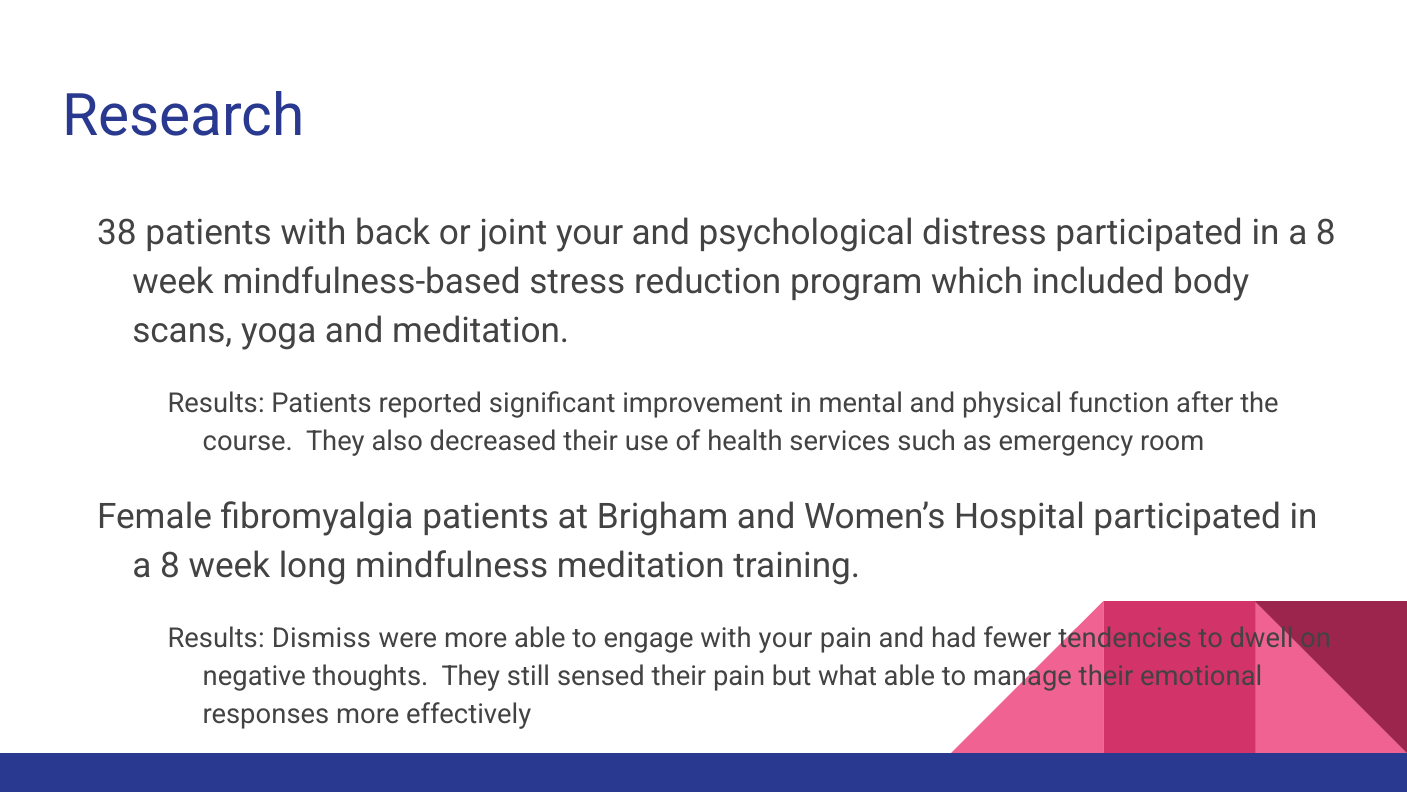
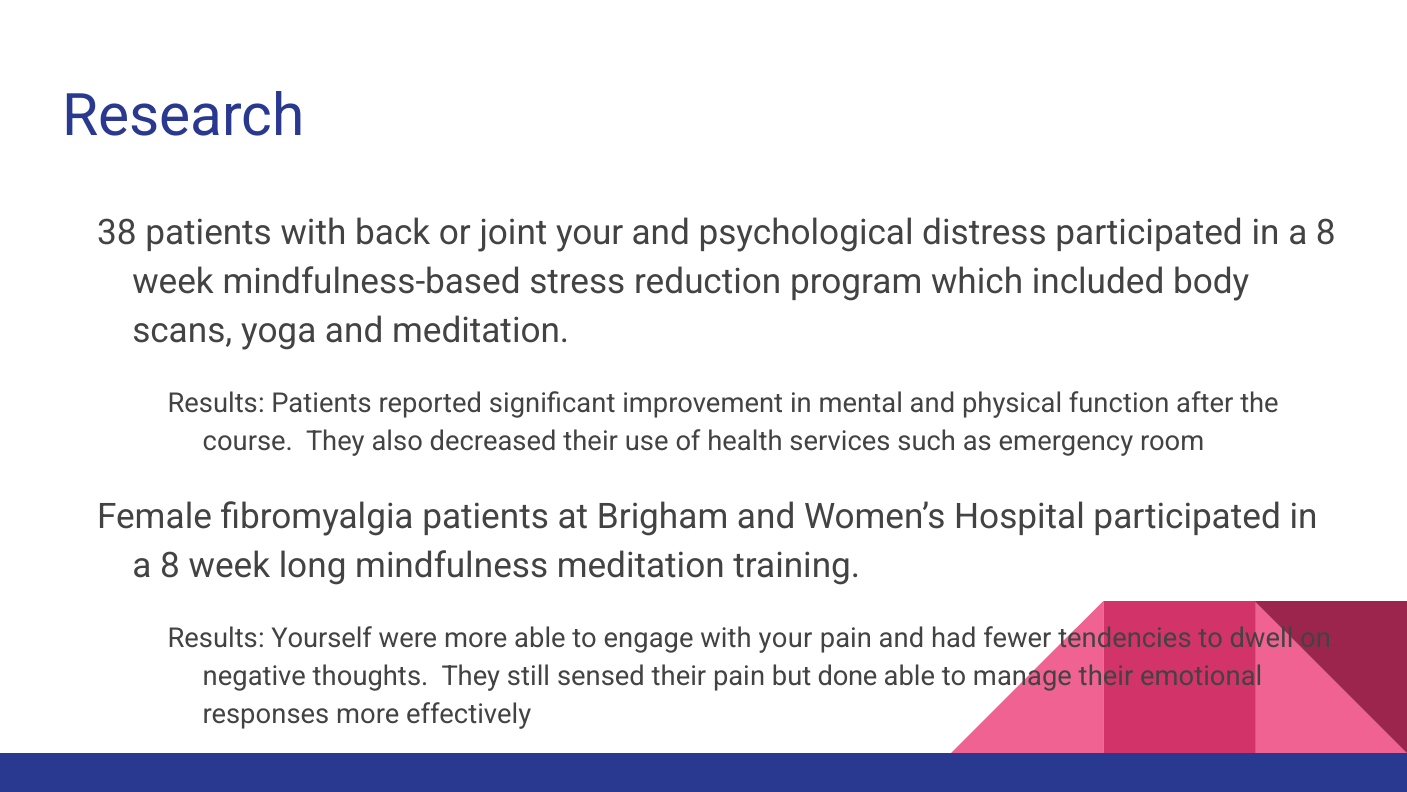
Dismiss: Dismiss -> Yourself
what: what -> done
